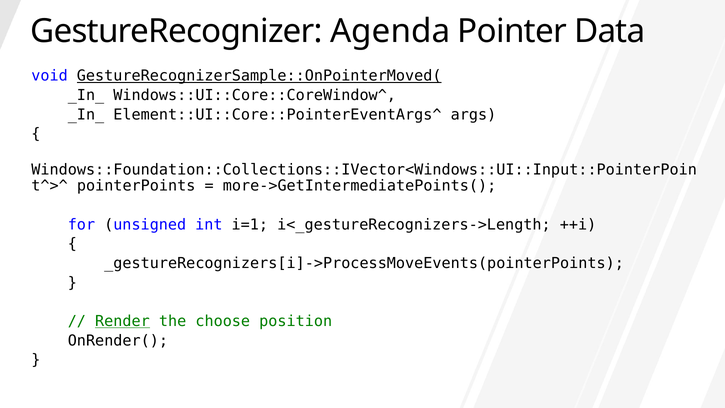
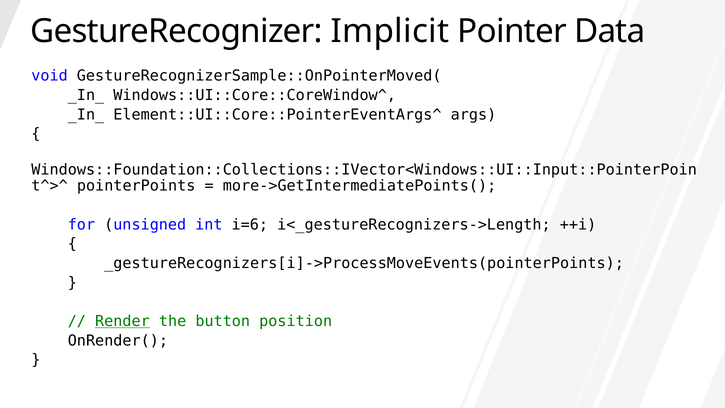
Agenda: Agenda -> Implicit
GestureRecognizerSample::OnPointerMoved( underline: present -> none
i=1: i=1 -> i=6
choose: choose -> button
